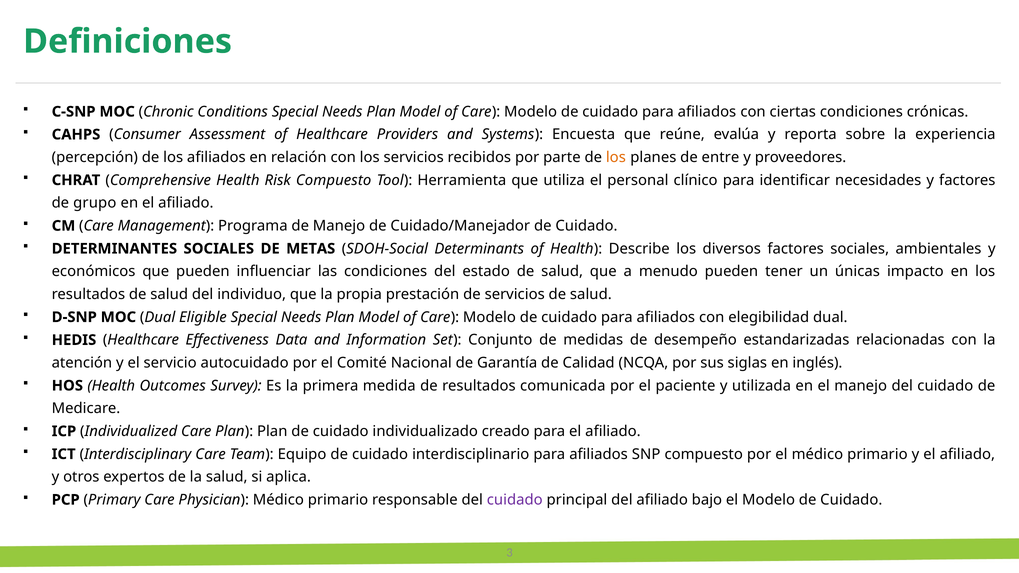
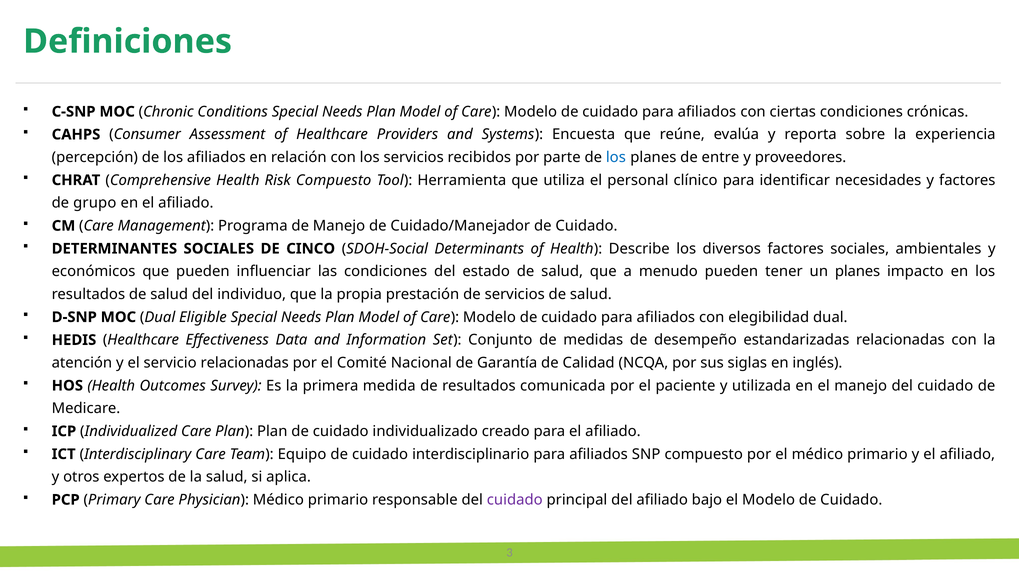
los at (616, 157) colour: orange -> blue
METAS: METAS -> CINCO
un únicas: únicas -> planes
servicio autocuidado: autocuidado -> relacionadas
